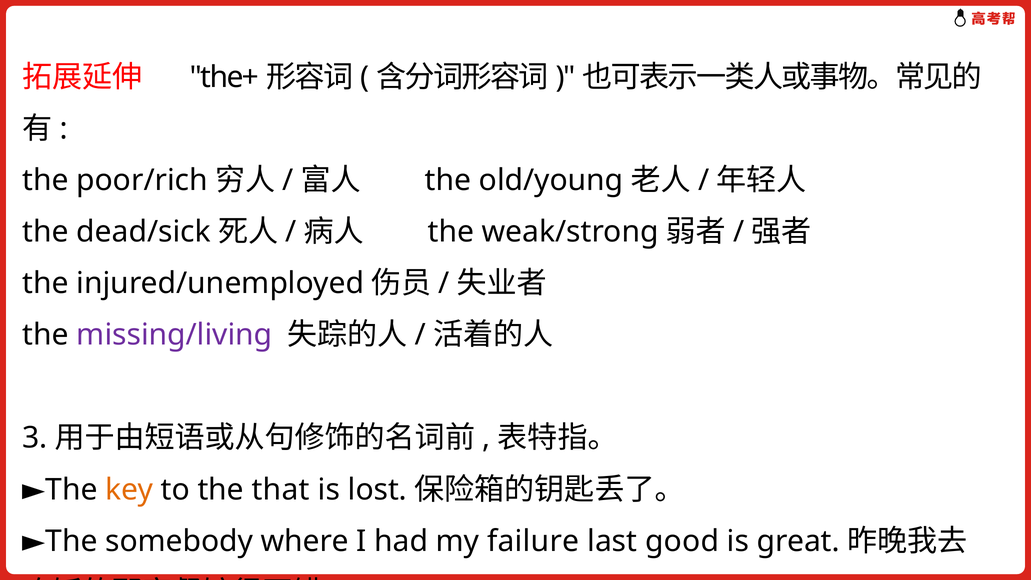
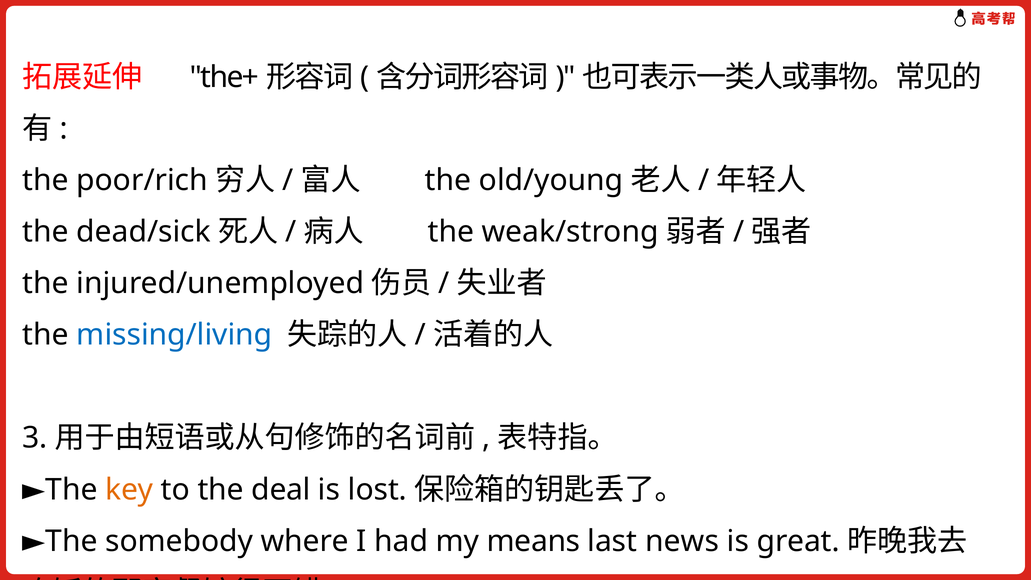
missing/living colour: purple -> blue
that: that -> deal
failure: failure -> means
good: good -> news
